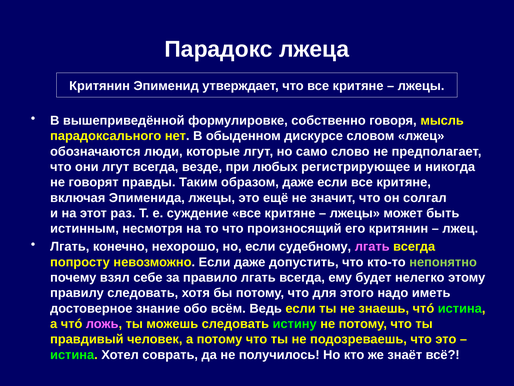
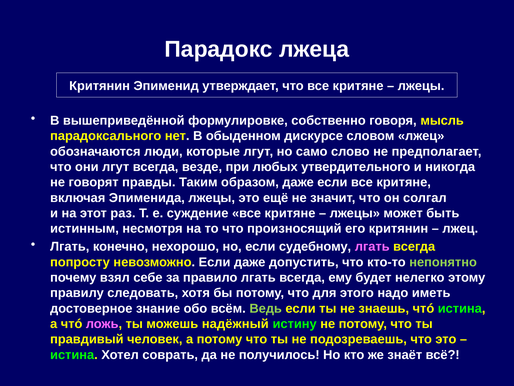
регистрирующее: регистрирующее -> утвердительного
Ведь colour: white -> light green
можешь следовать: следовать -> надёжный
